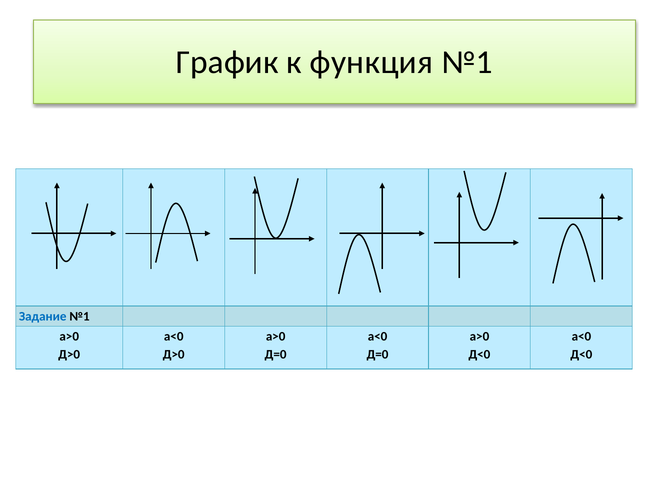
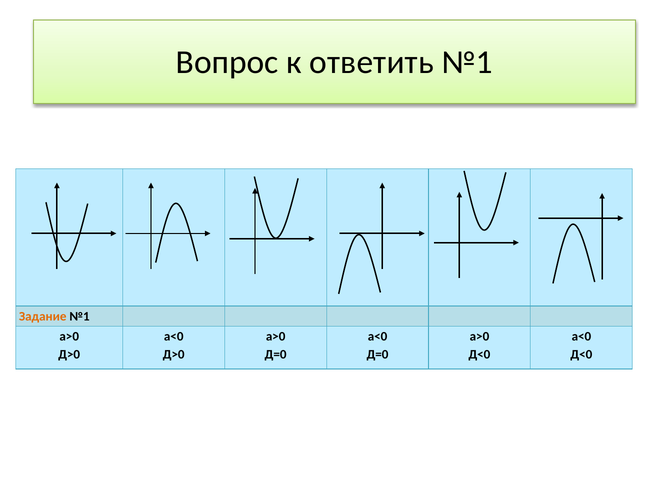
График: График -> Вопрос
функция: функция -> ответить
Задание colour: blue -> orange
